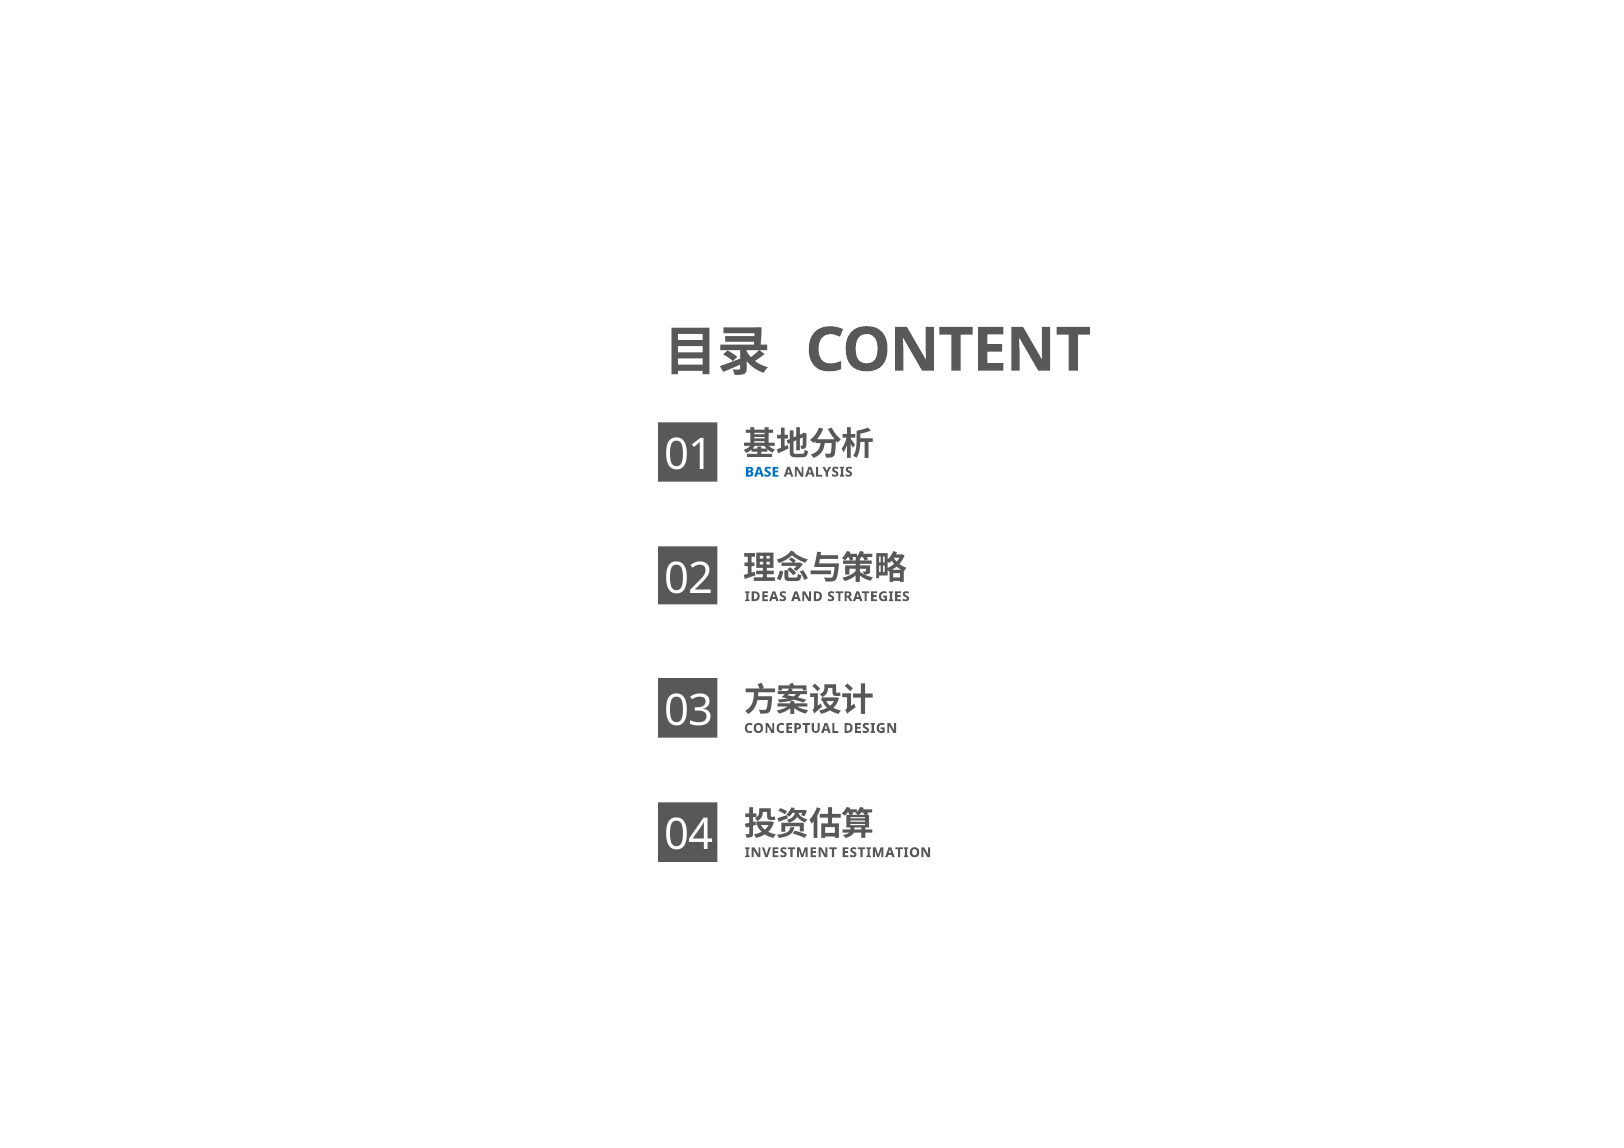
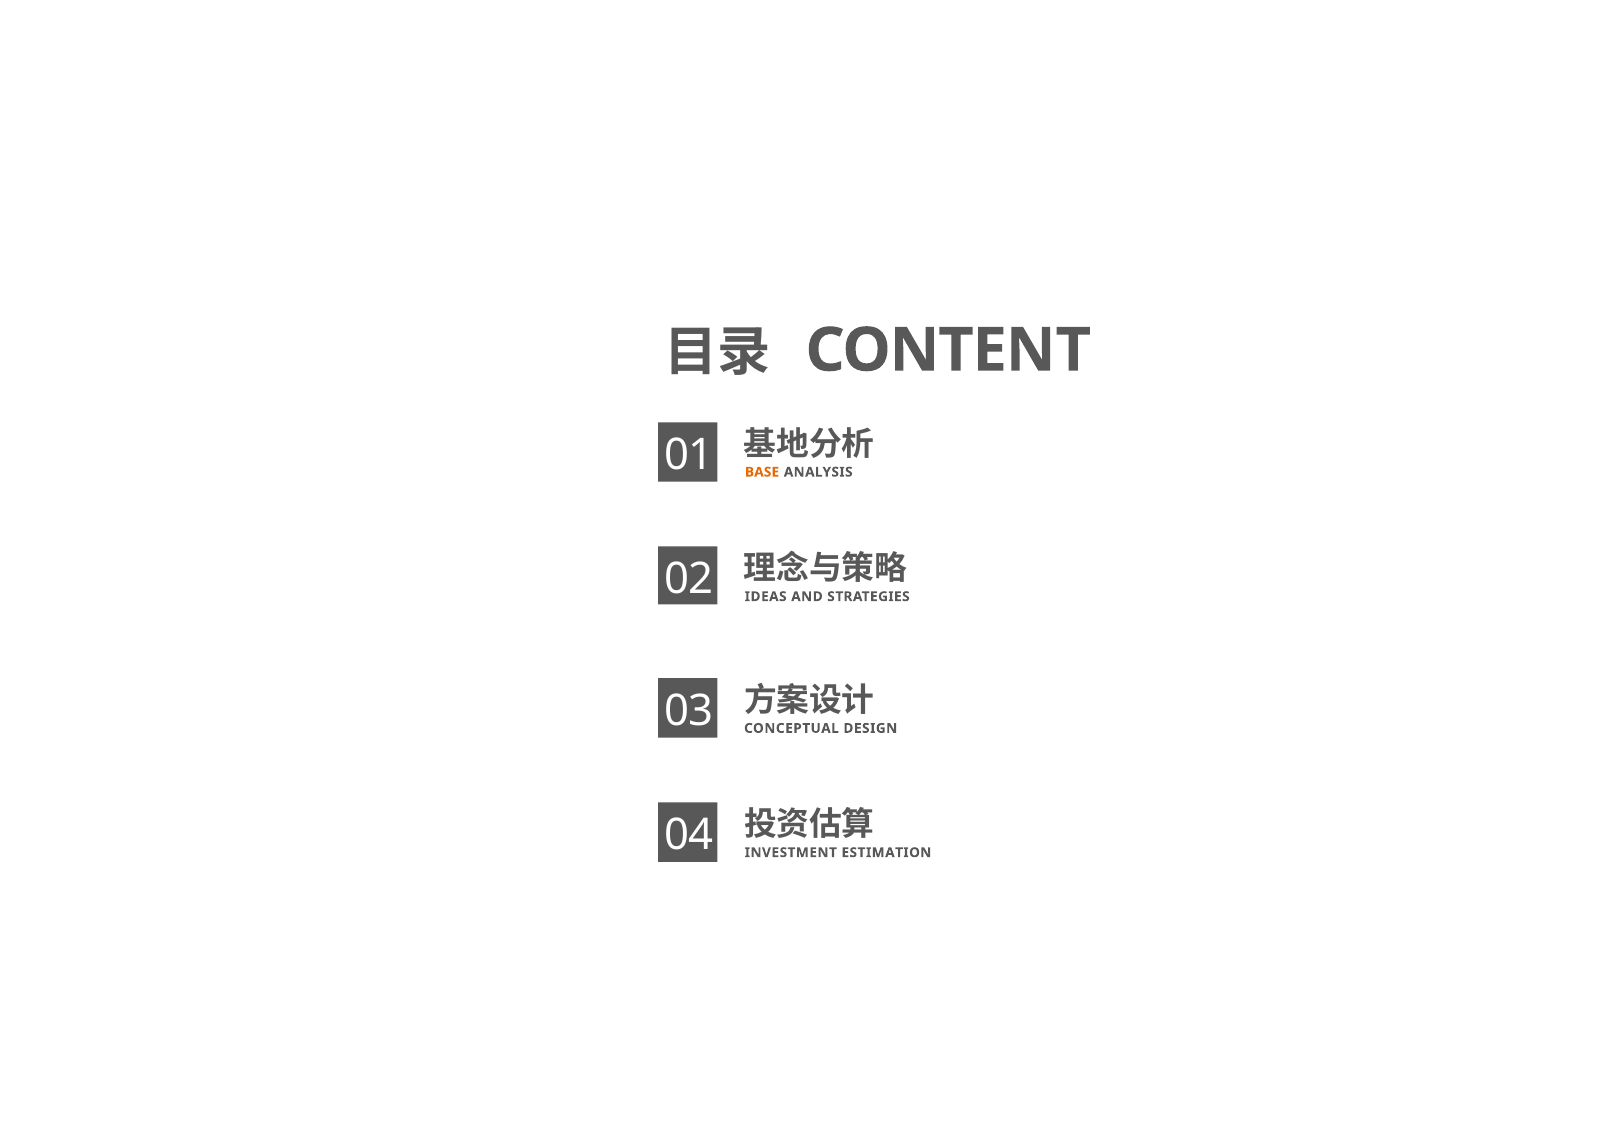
BASE colour: blue -> orange
